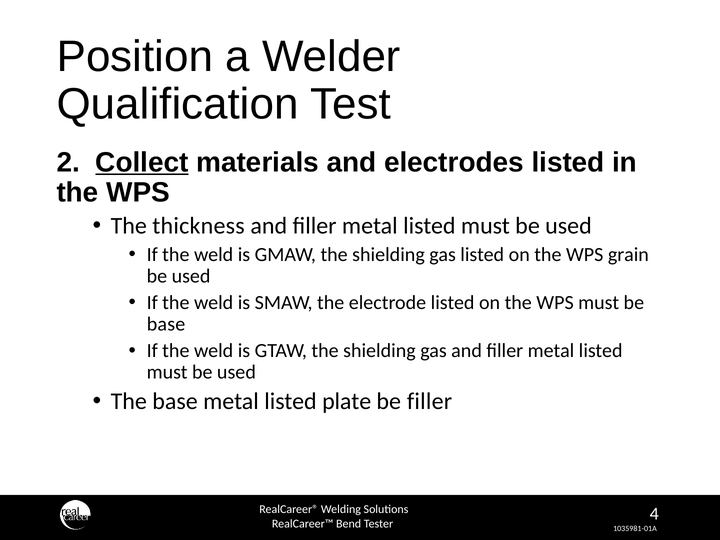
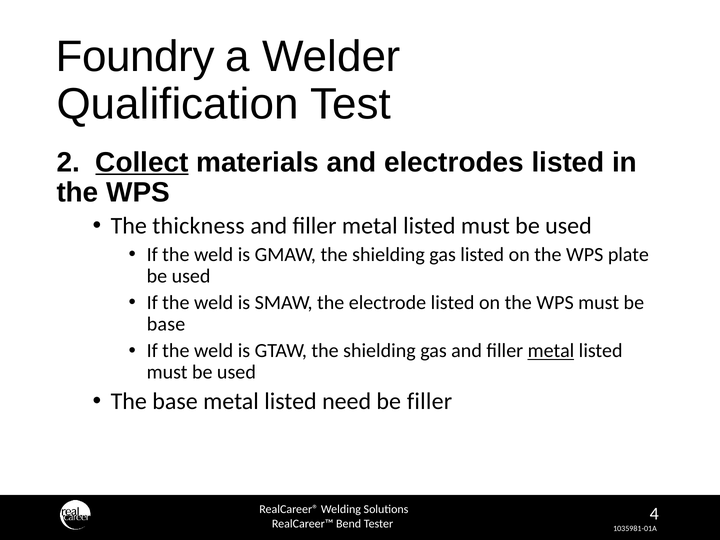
Position: Position -> Foundry
grain: grain -> plate
metal at (551, 351) underline: none -> present
plate: plate -> need
